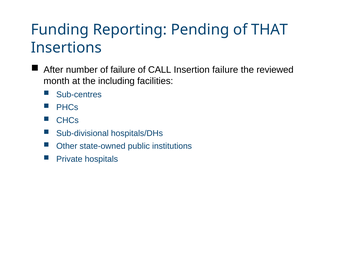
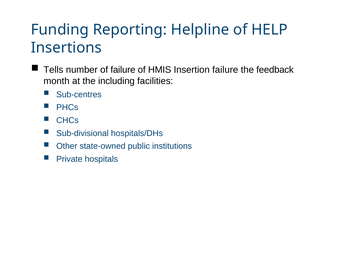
Pending: Pending -> Helpline
THAT: THAT -> HELP
After: After -> Tells
CALL: CALL -> HMIS
reviewed: reviewed -> feedback
